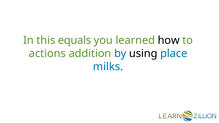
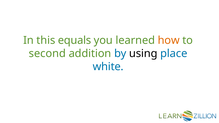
how colour: black -> orange
actions: actions -> second
milks: milks -> white
